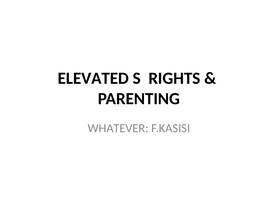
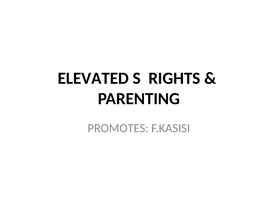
WHATEVER: WHATEVER -> PROMOTES
